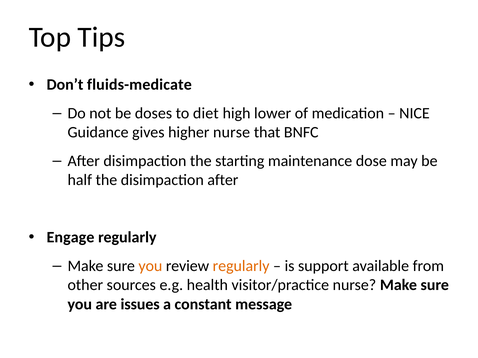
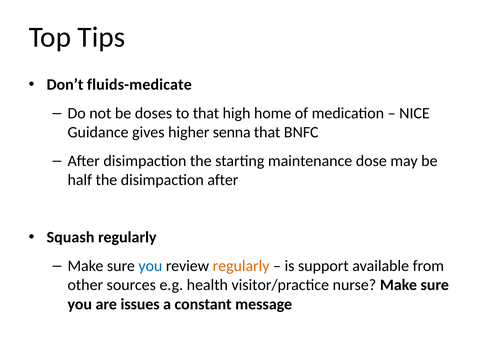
to diet: diet -> that
lower: lower -> home
higher nurse: nurse -> senna
Engage: Engage -> Squash
you at (150, 266) colour: orange -> blue
